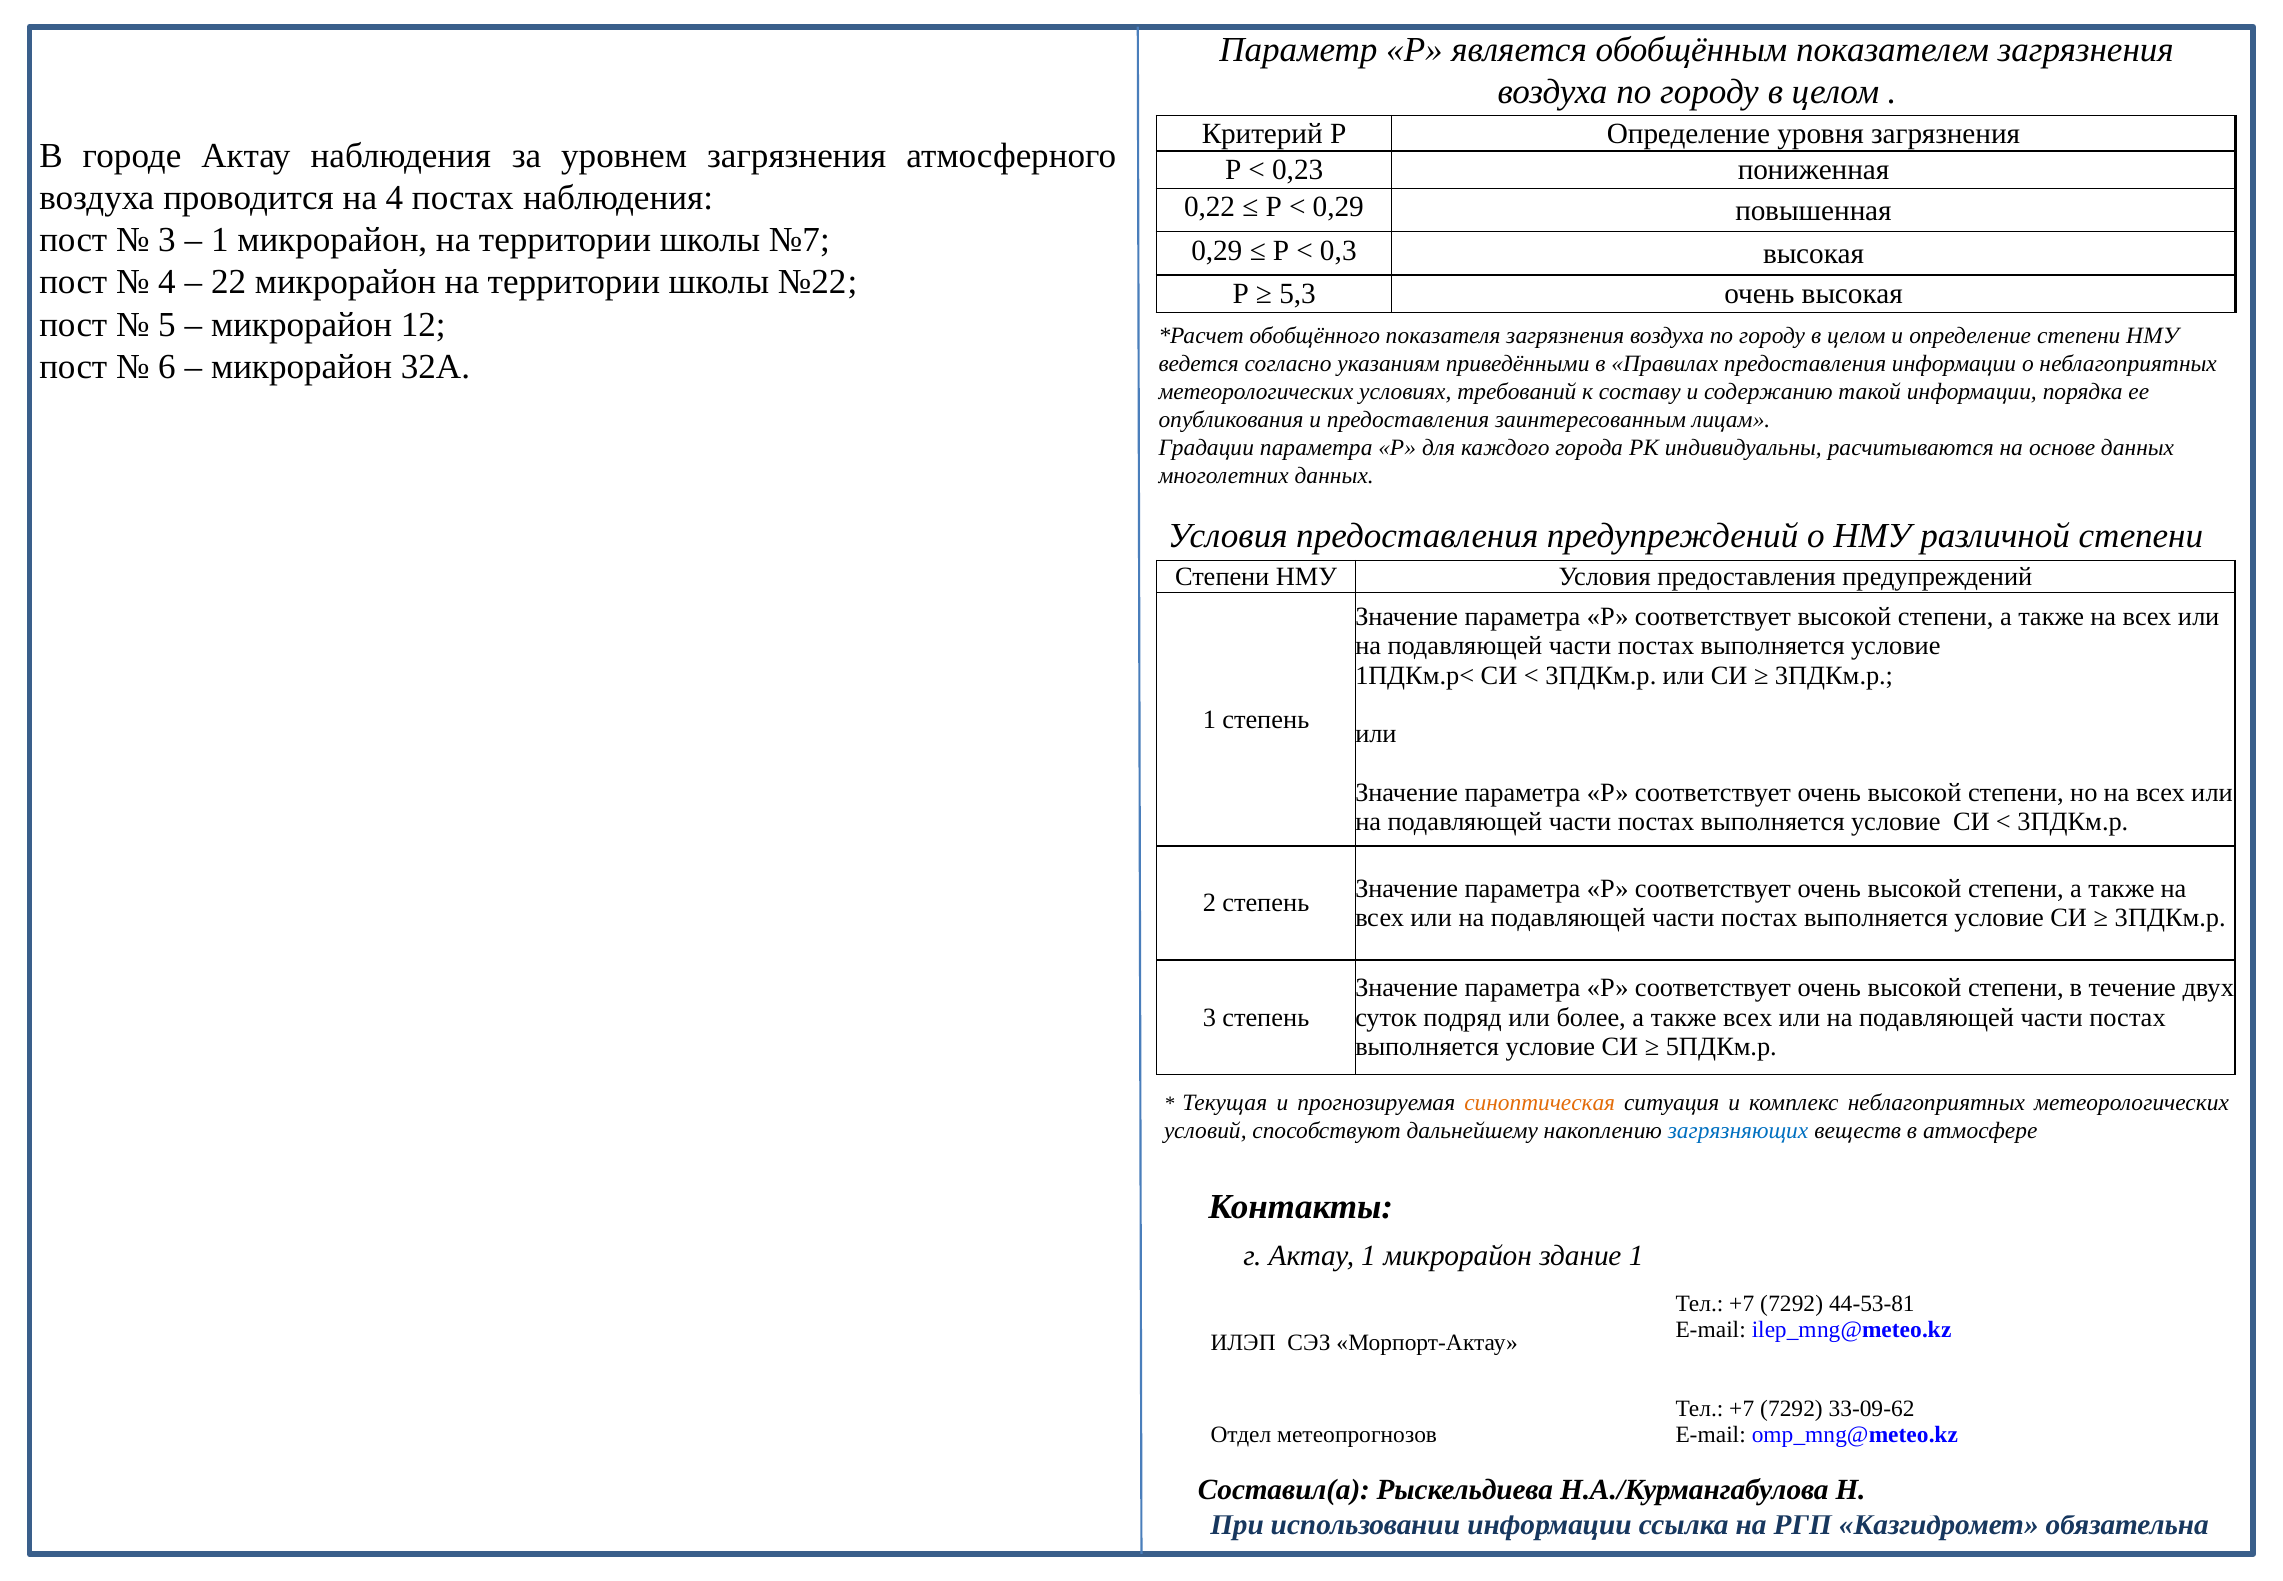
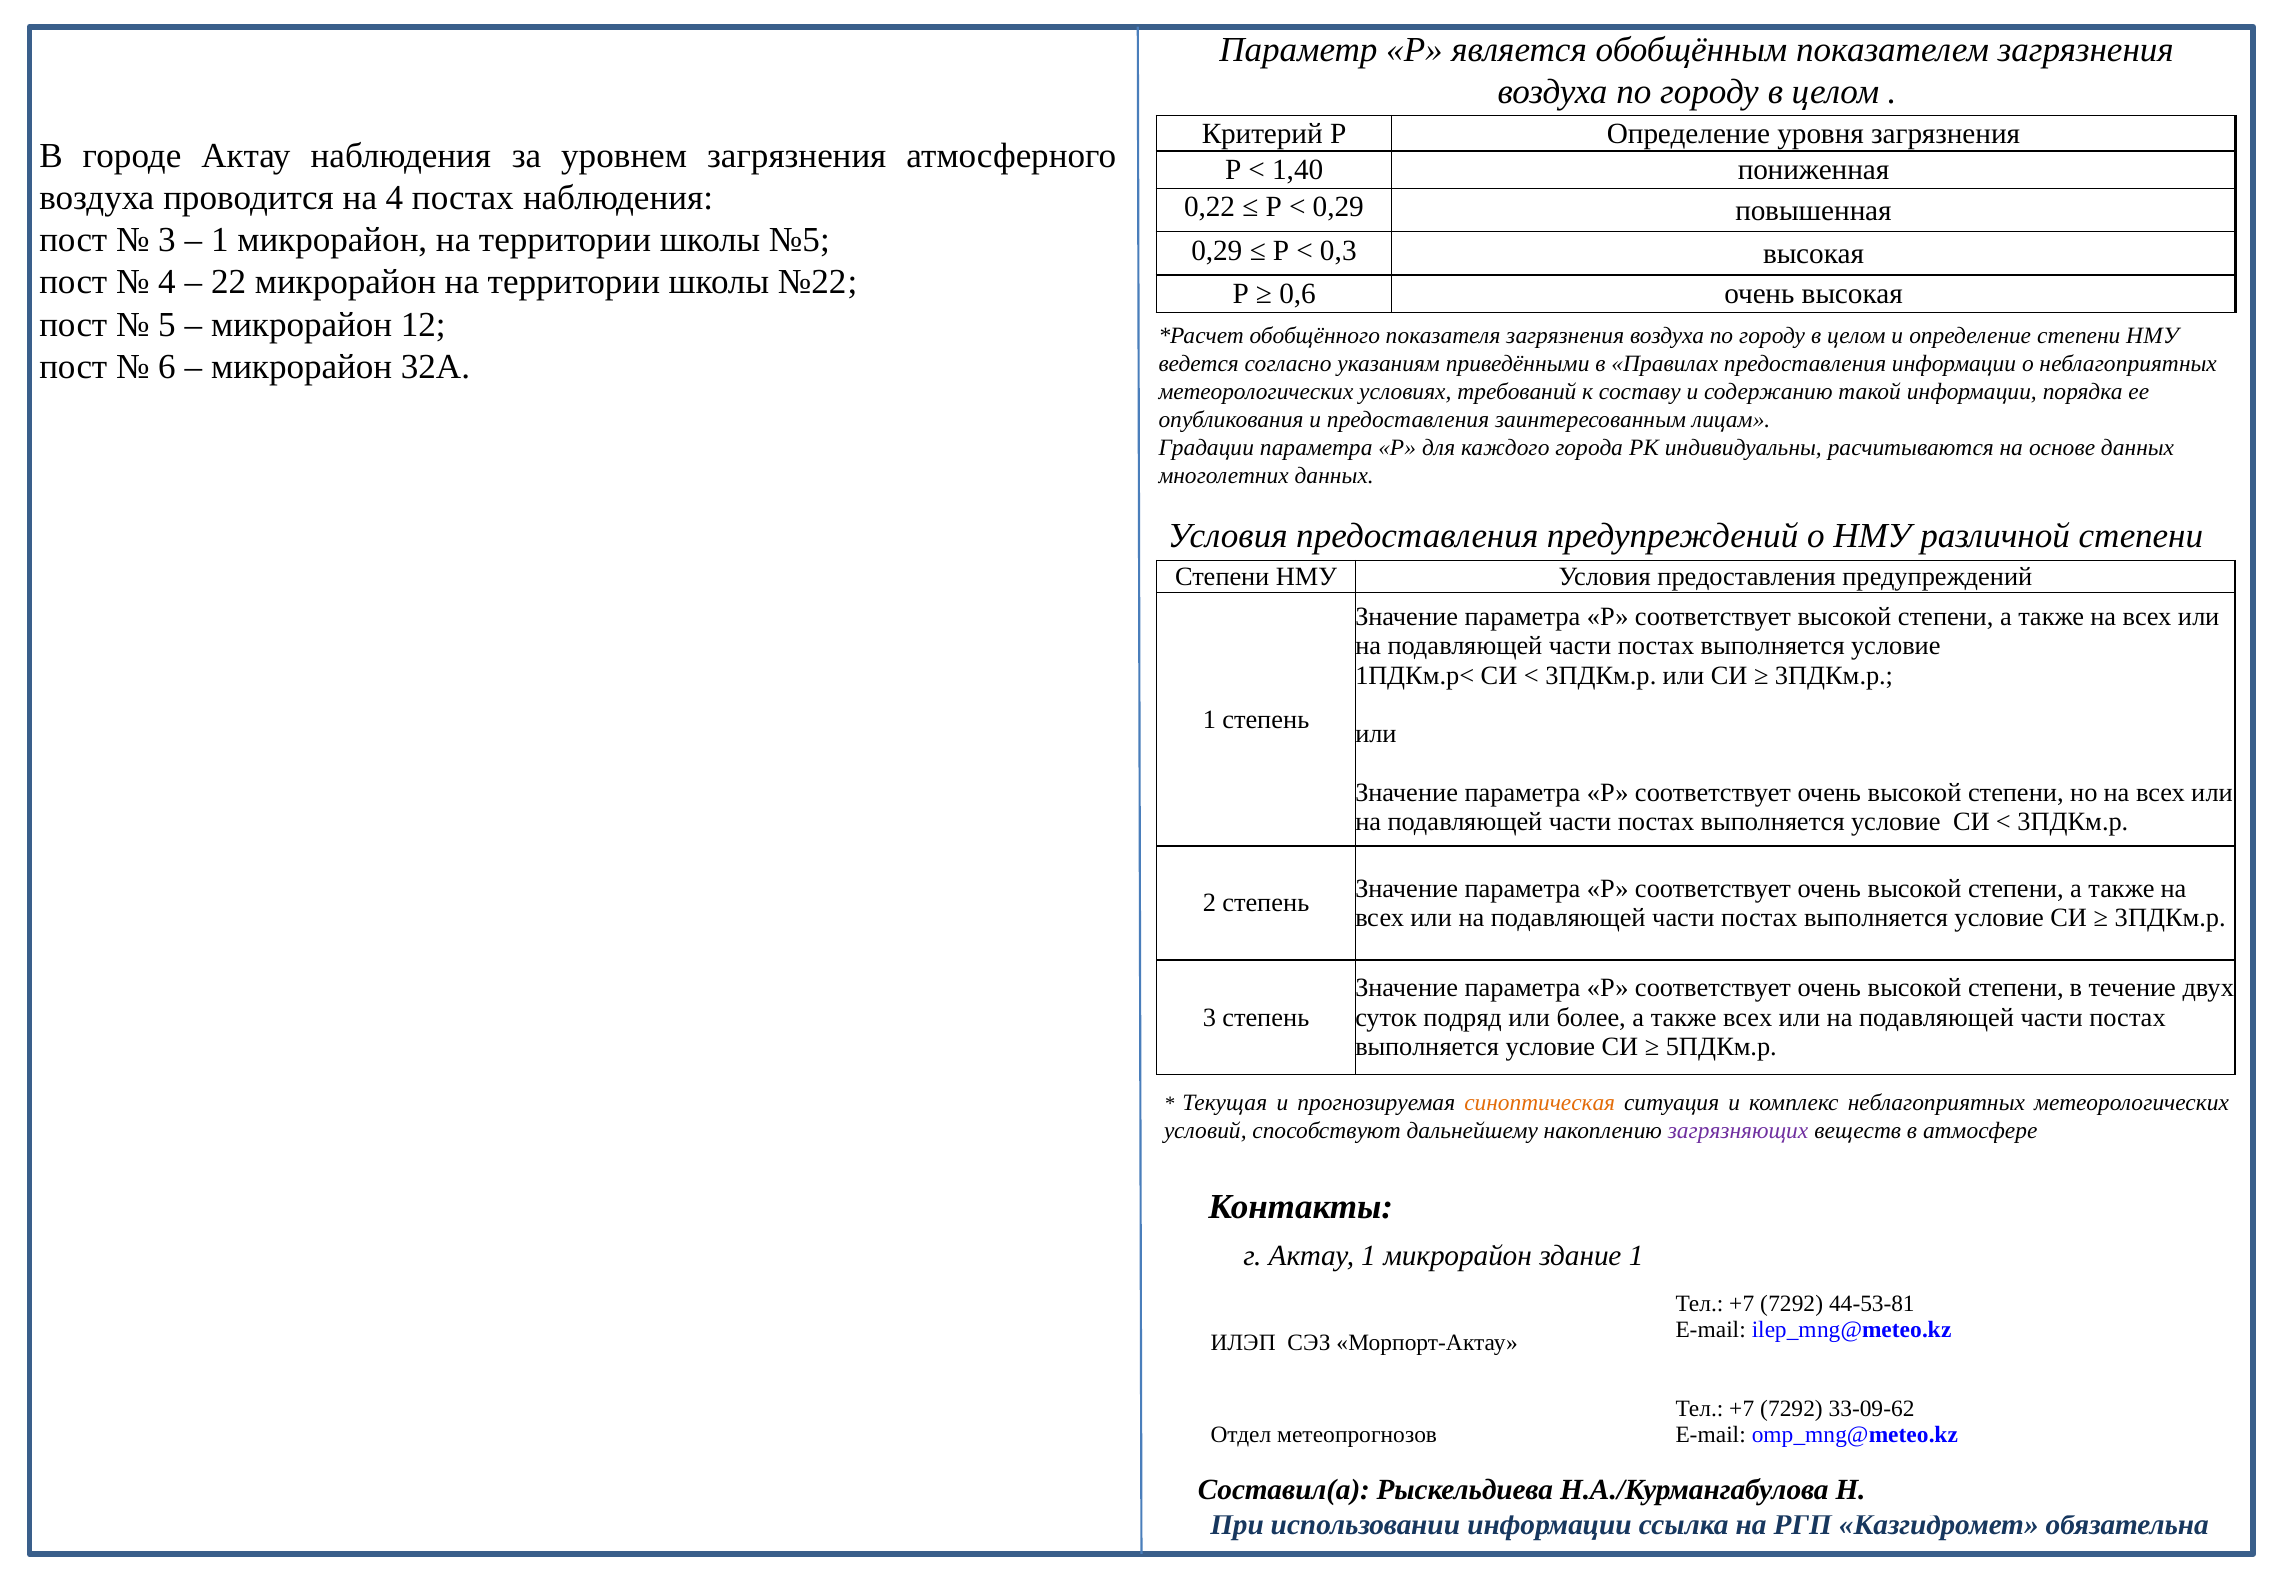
0,23: 0,23 -> 1,40
№7: №7 -> №5
5,3: 5,3 -> 0,6
загрязняющих colour: blue -> purple
